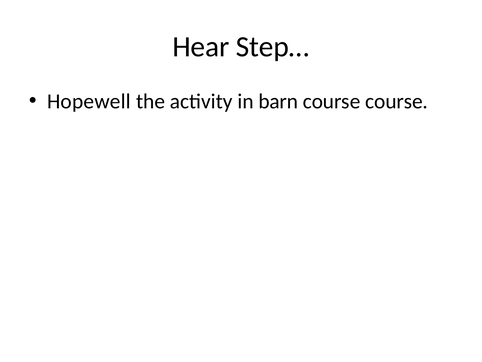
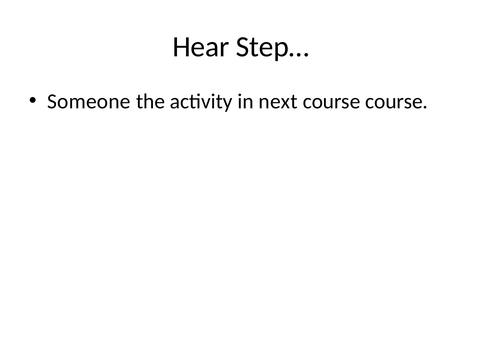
Hopewell: Hopewell -> Someone
barn: barn -> next
